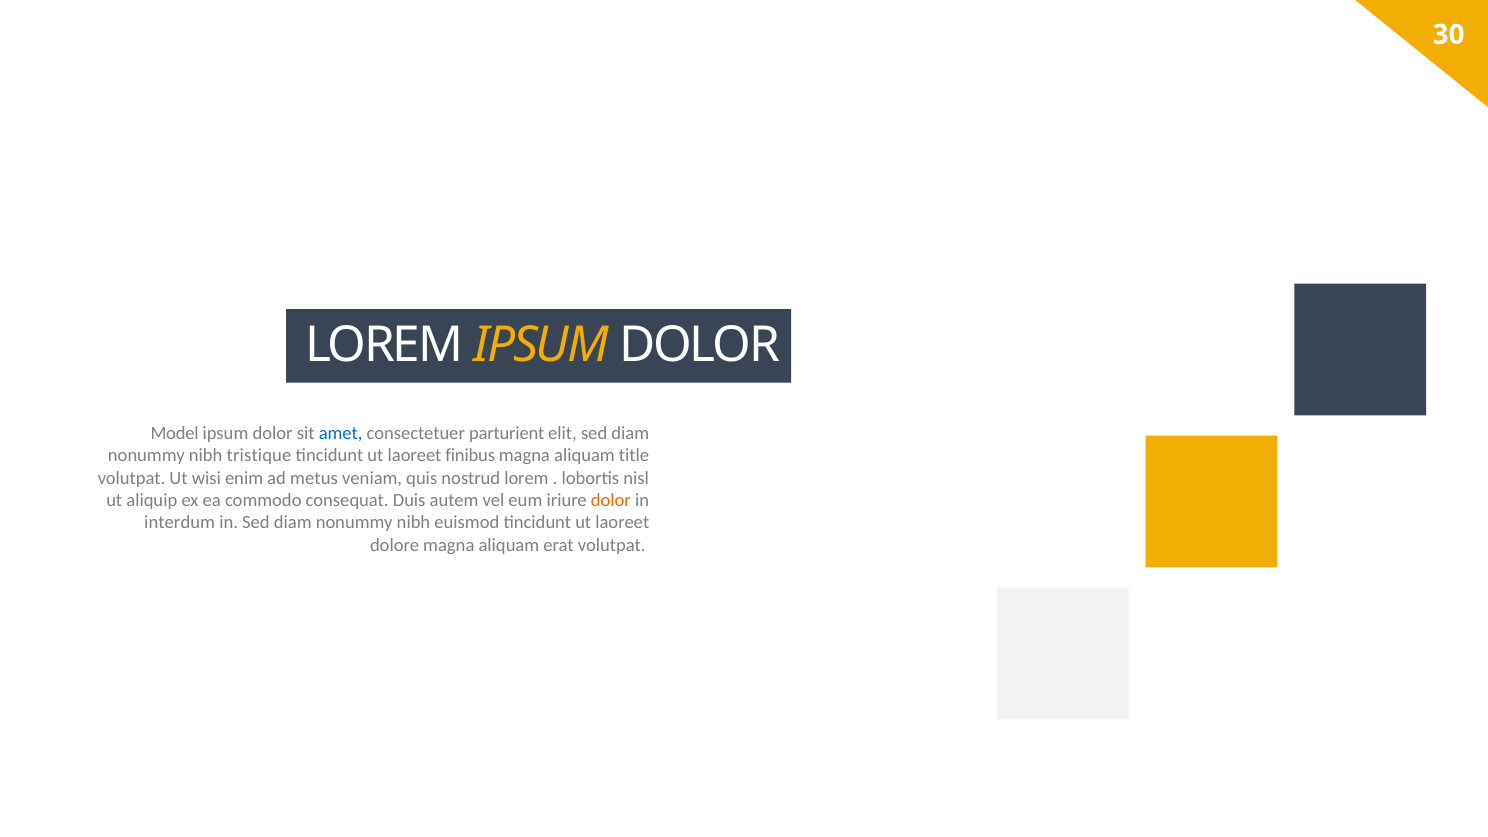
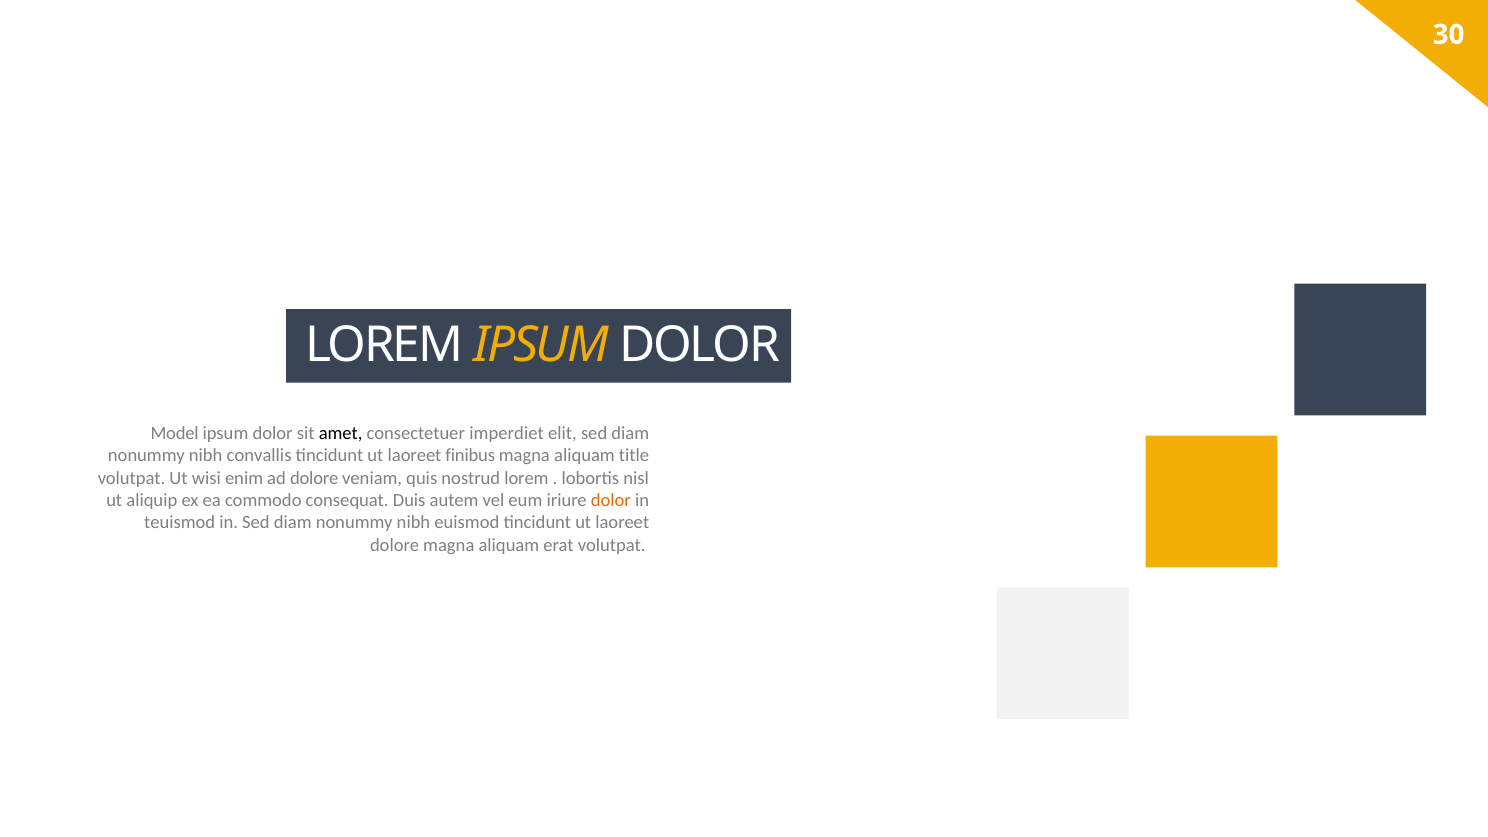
amet colour: blue -> black
parturient: parturient -> imperdiet
tristique: tristique -> convallis
ad metus: metus -> dolore
interdum: interdum -> teuismod
